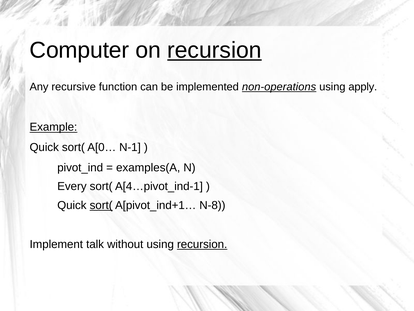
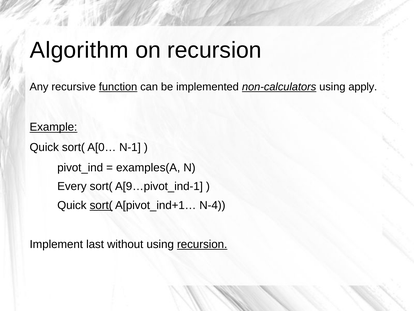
Computer: Computer -> Algorithm
recursion at (214, 50) underline: present -> none
function underline: none -> present
non-operations: non-operations -> non-calculators
A[4…pivot_ind-1: A[4…pivot_ind-1 -> A[9…pivot_ind-1
N-8: N-8 -> N-4
talk: talk -> last
